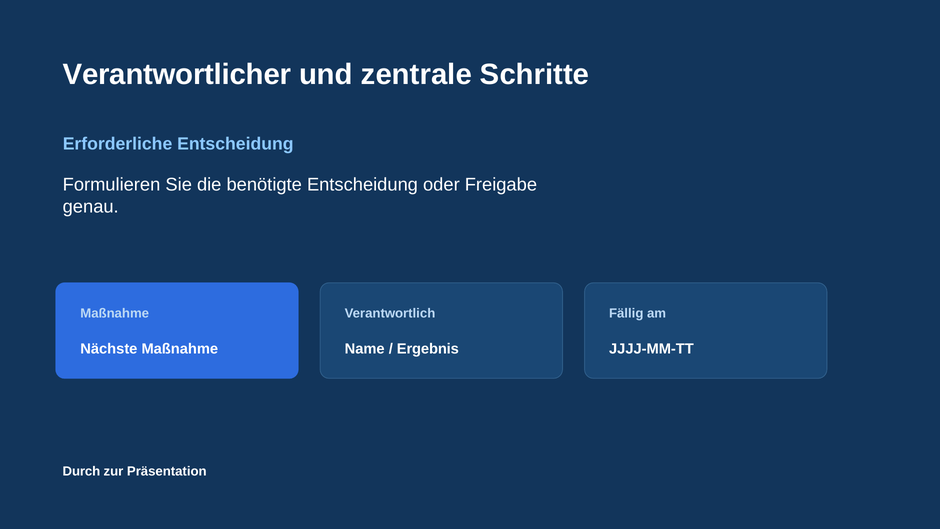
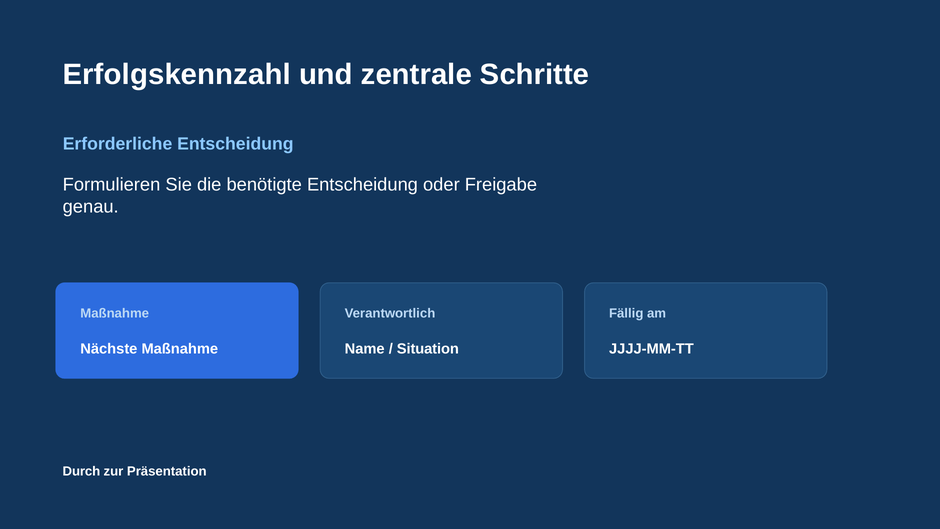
Verantwortlicher: Verantwortlicher -> Erfolgskennzahl
Ergebnis: Ergebnis -> Situation
